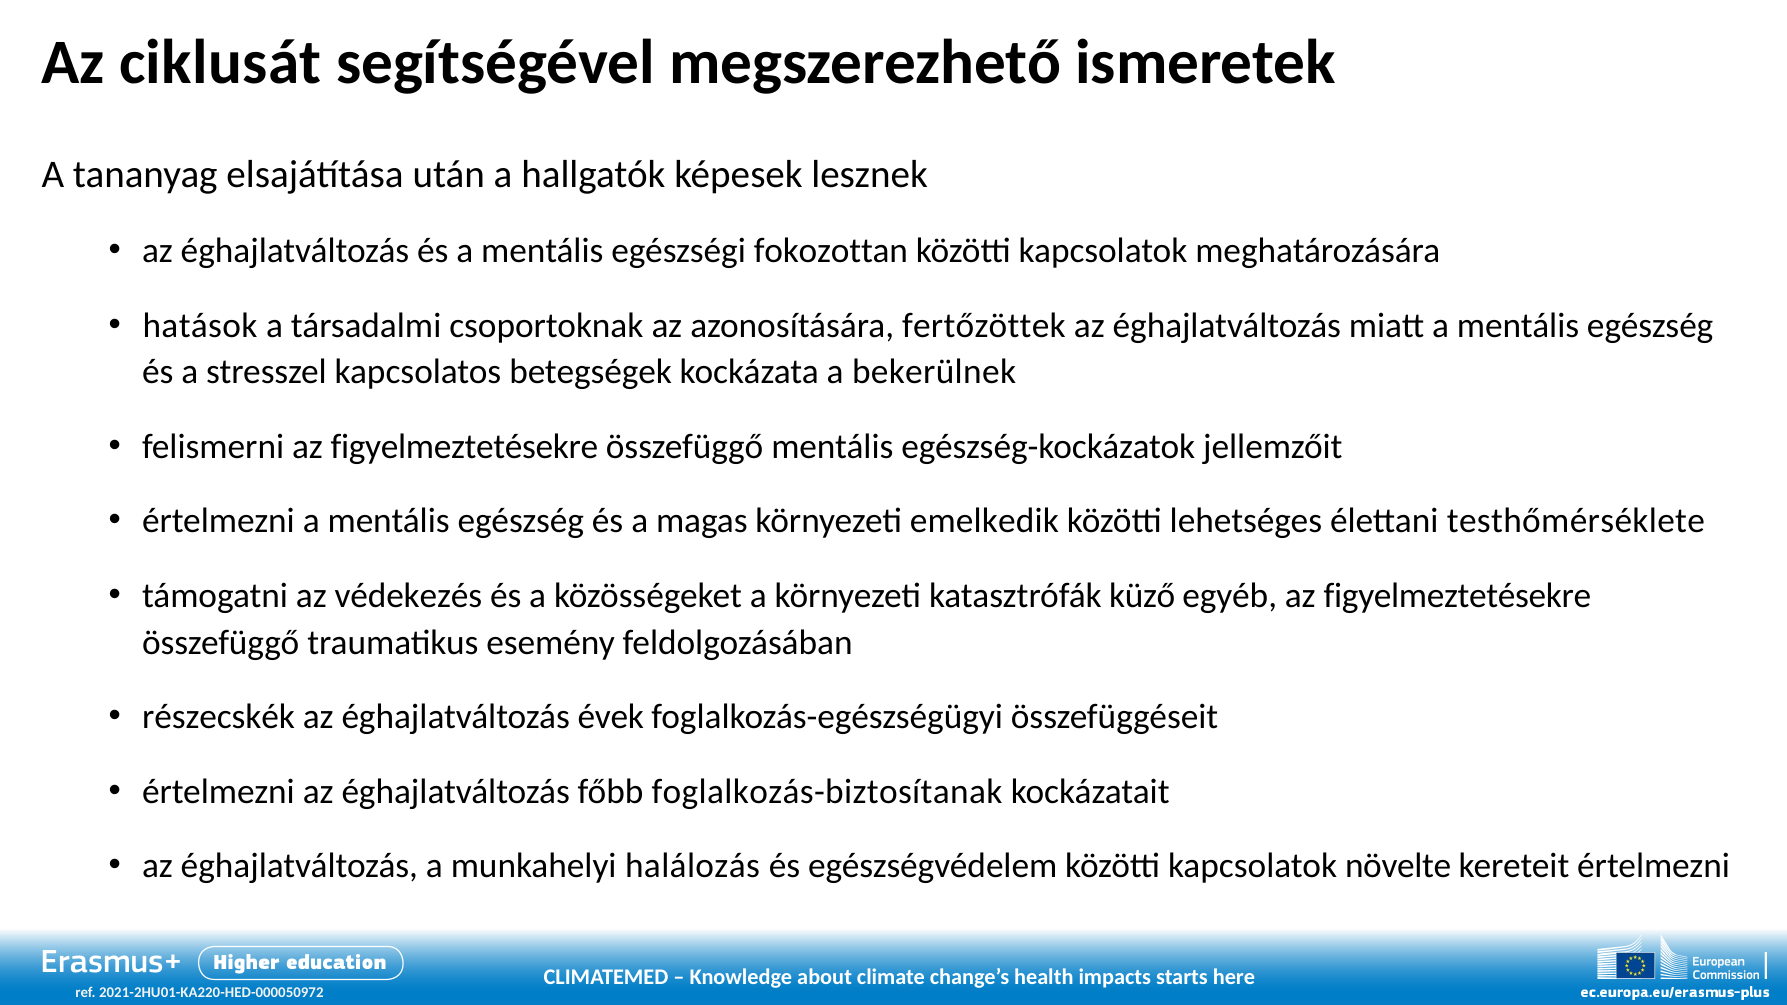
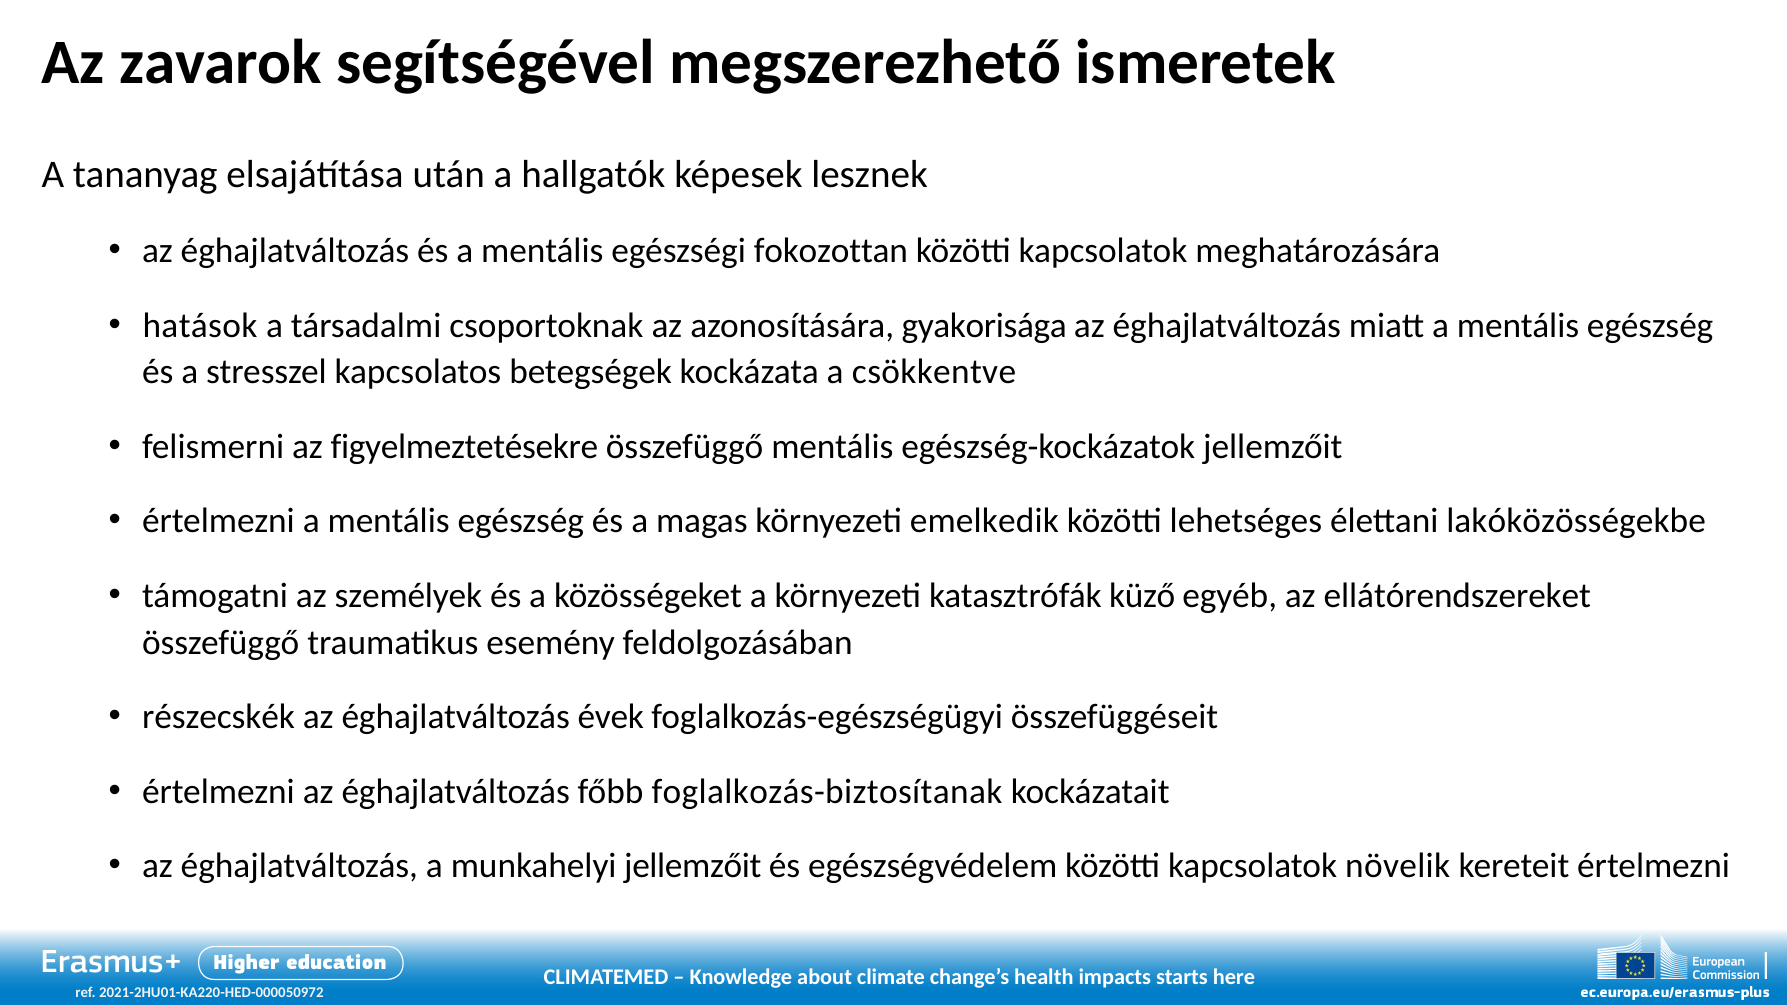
ciklusát: ciklusát -> zavarok
fertőzöttek: fertőzöttek -> gyakorisága
bekerülnek: bekerülnek -> csökkentve
testhőmérséklete: testhőmérséklete -> lakóközösségekbe
védekezés: védekezés -> személyek
egyéb az figyelmeztetésekre: figyelmeztetésekre -> ellátórendszereket
munkahelyi halálozás: halálozás -> jellemzőit
növelte: növelte -> növelik
